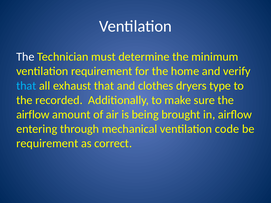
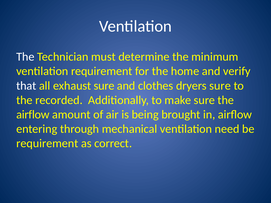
that at (26, 86) colour: light blue -> white
exhaust that: that -> sure
dryers type: type -> sure
code: code -> need
